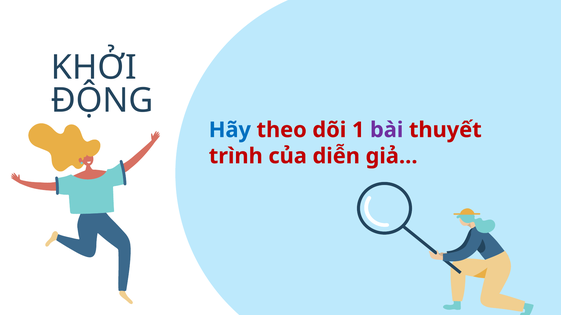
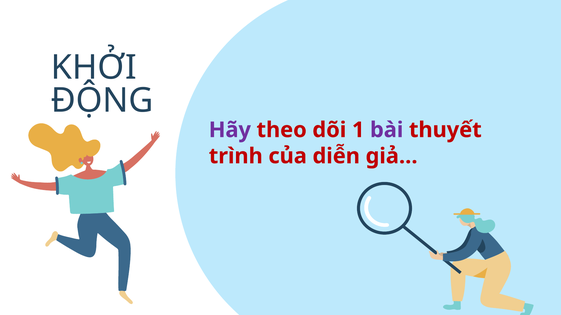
Hãy colour: blue -> purple
